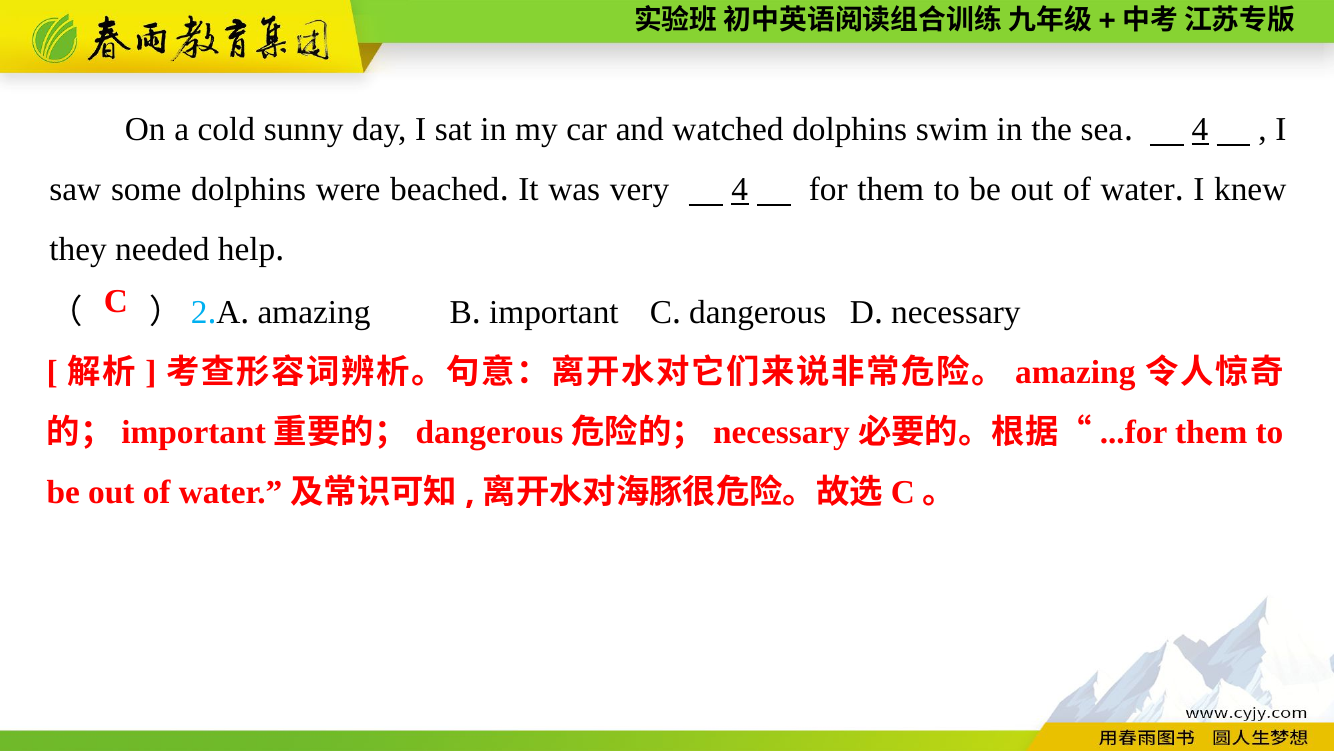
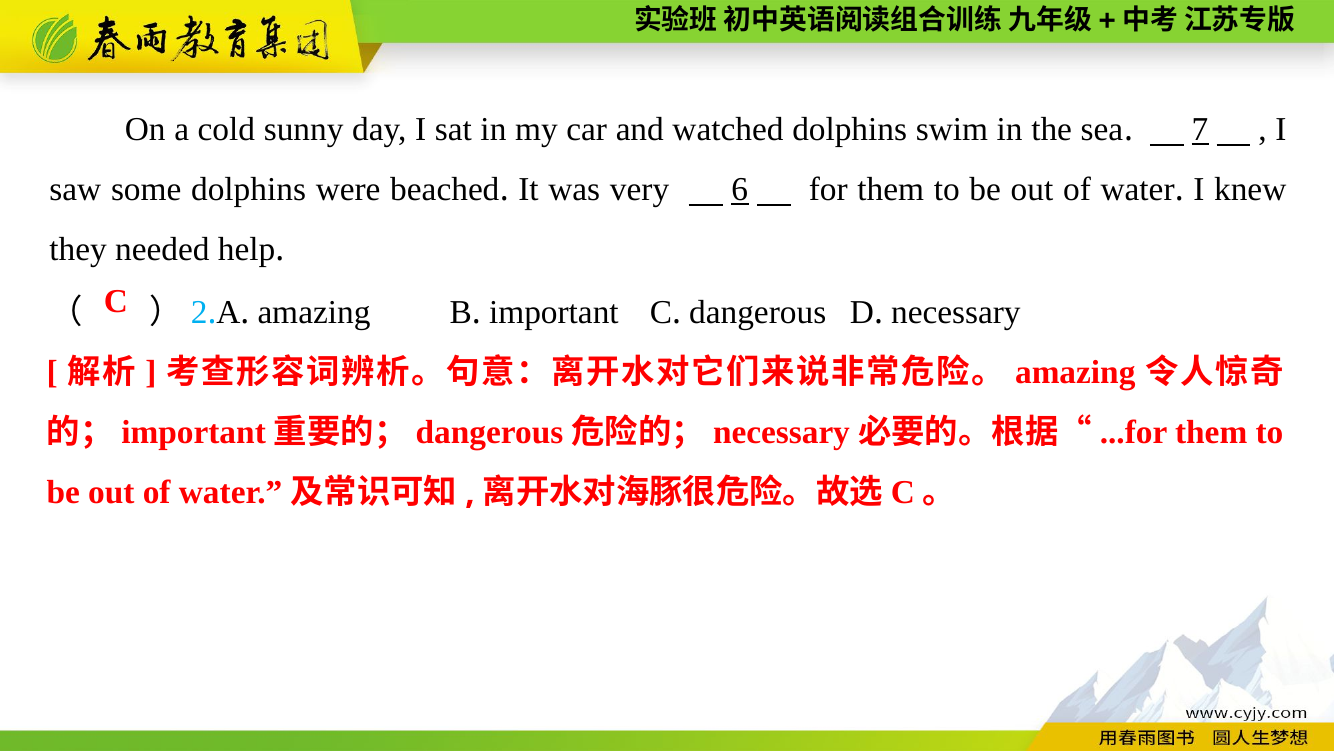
4 at (1200, 129): 4 -> 7
very 4: 4 -> 6
